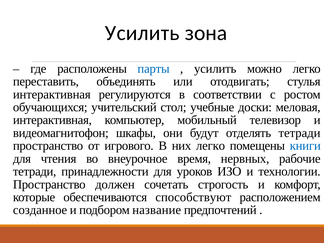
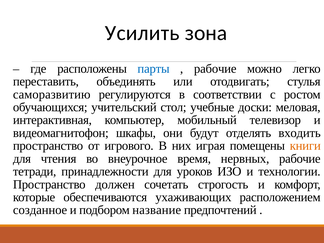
усилить at (215, 69): усилить -> рабочие
интерактивная at (52, 94): интерактивная -> саморазвитию
отделять тетради: тетради -> входить
них легко: легко -> играя
книги colour: blue -> orange
способствуют: способствуют -> ухаживающих
